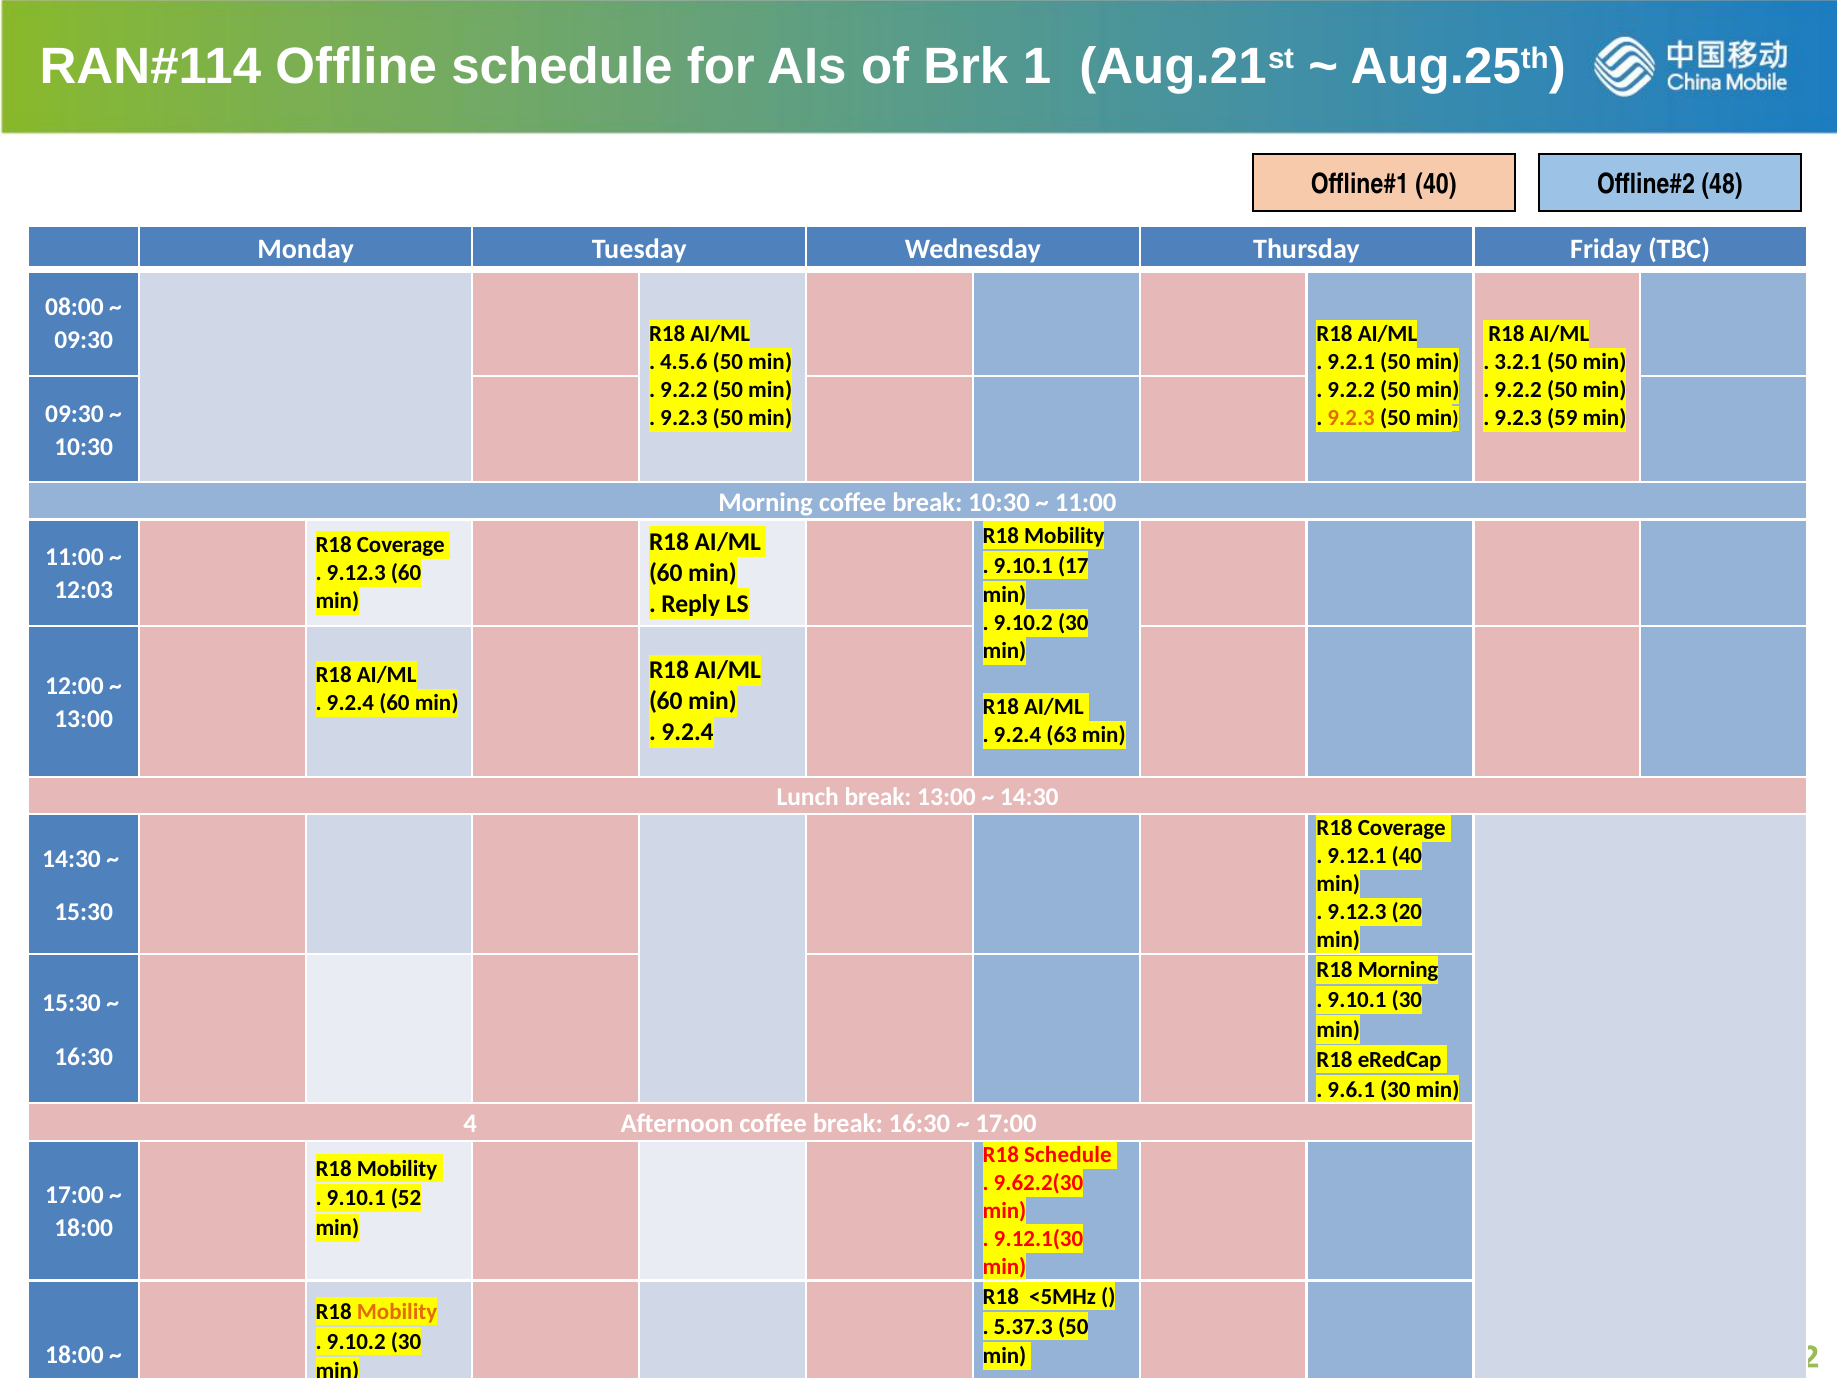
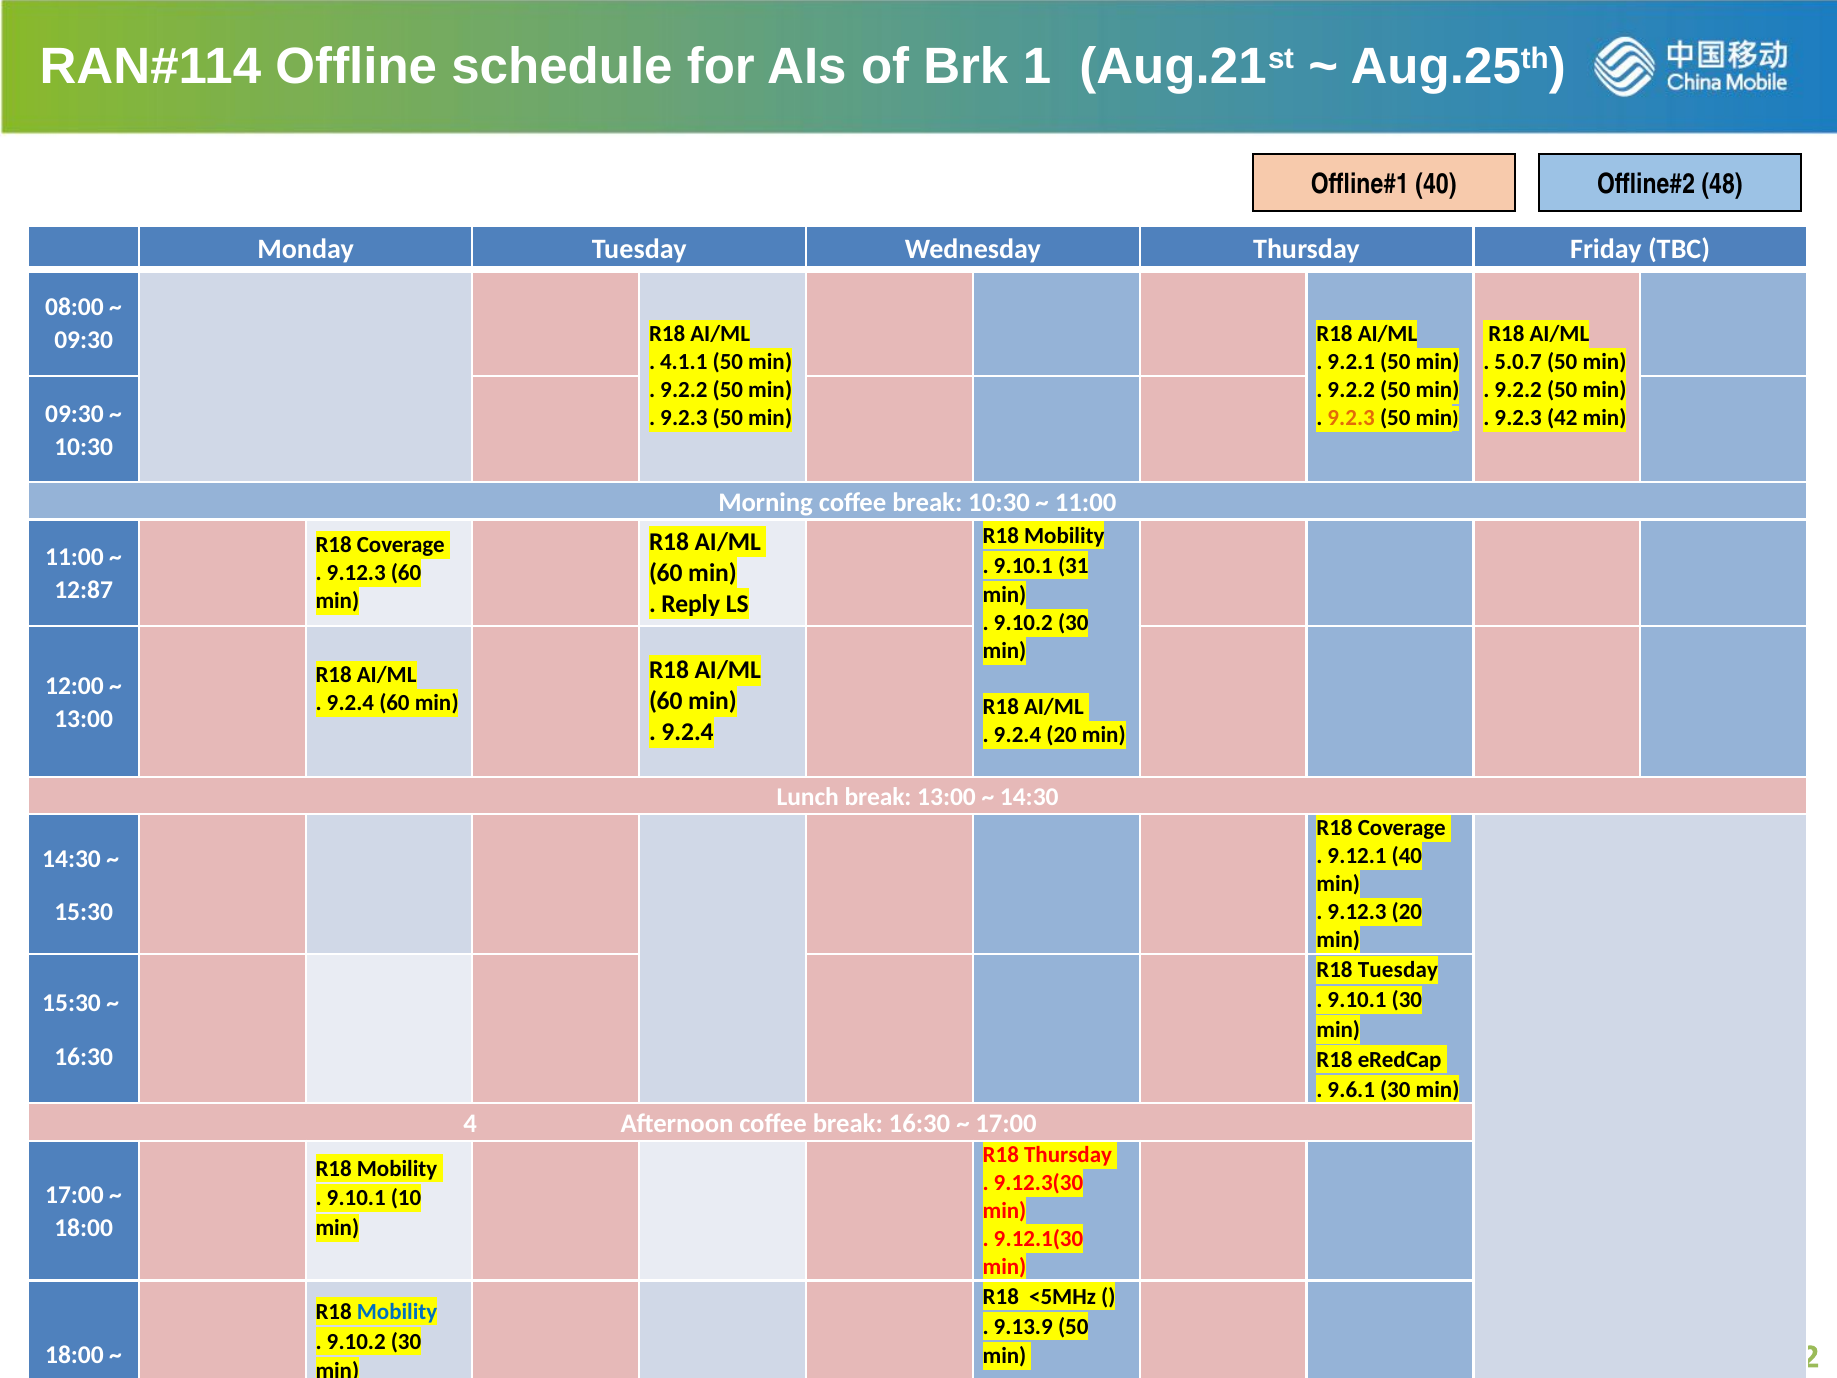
4.5.6: 4.5.6 -> 4.1.1
3.2.1: 3.2.1 -> 5.0.7
59: 59 -> 42
17: 17 -> 31
12:03: 12:03 -> 12:87
9.2.4 63: 63 -> 20
R18 Morning: Morning -> Tuesday
R18 Schedule: Schedule -> Thursday
9.62.2(30: 9.62.2(30 -> 9.12.3(30
52: 52 -> 10
Mobility at (397, 1311) colour: orange -> blue
5.37.3: 5.37.3 -> 9.13.9
